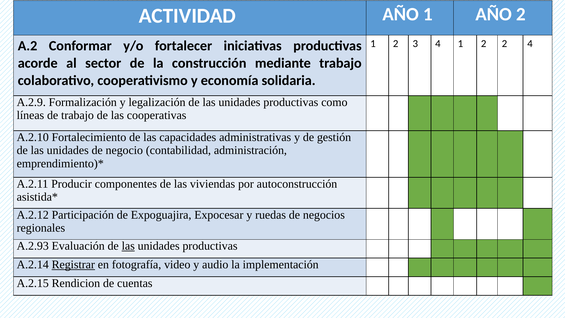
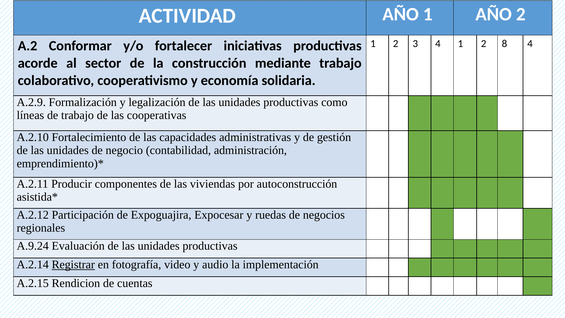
2 2: 2 -> 8
A.2.93: A.2.93 -> A.9.24
las at (128, 246) underline: present -> none
